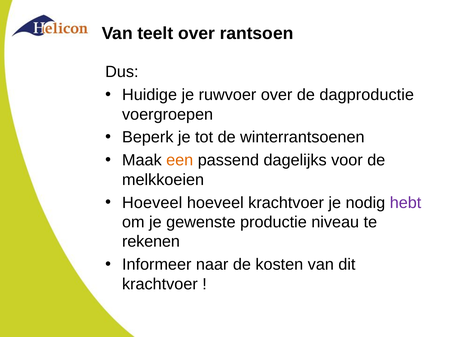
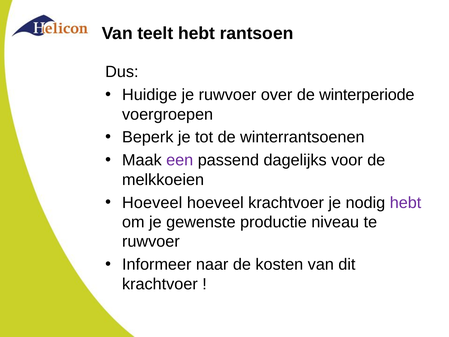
teelt over: over -> hebt
dagproductie: dagproductie -> winterperiode
een colour: orange -> purple
rekenen at (151, 241): rekenen -> ruwvoer
